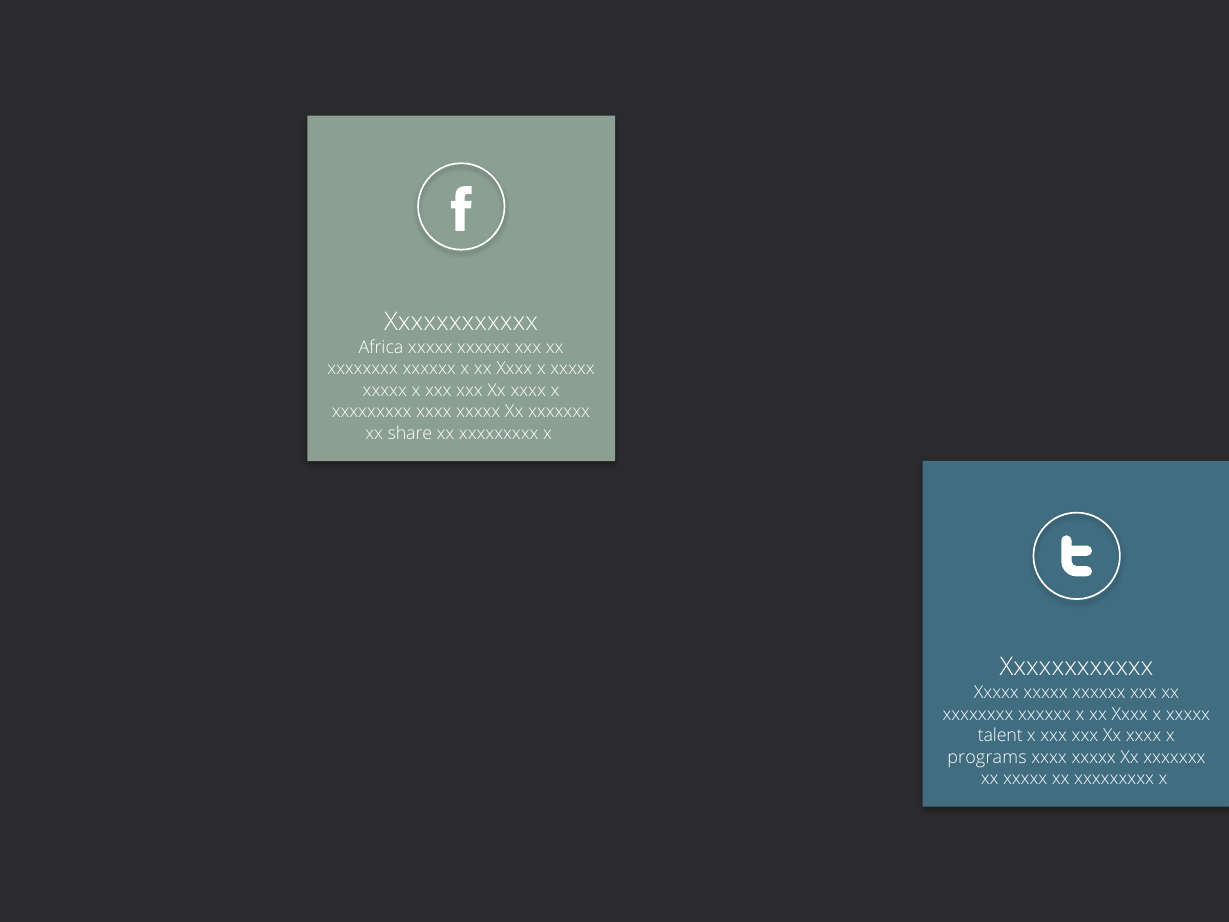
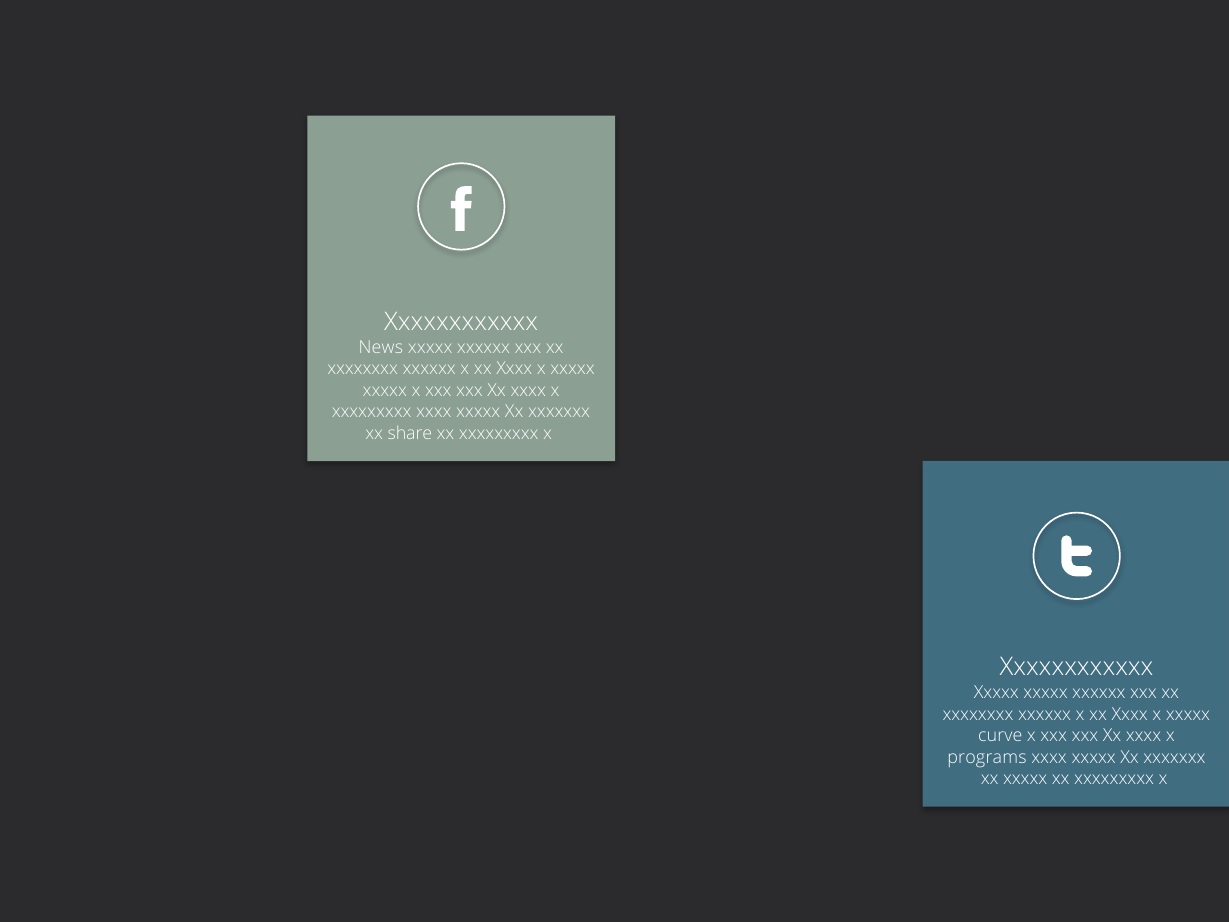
Africa: Africa -> News
talent: talent -> curve
